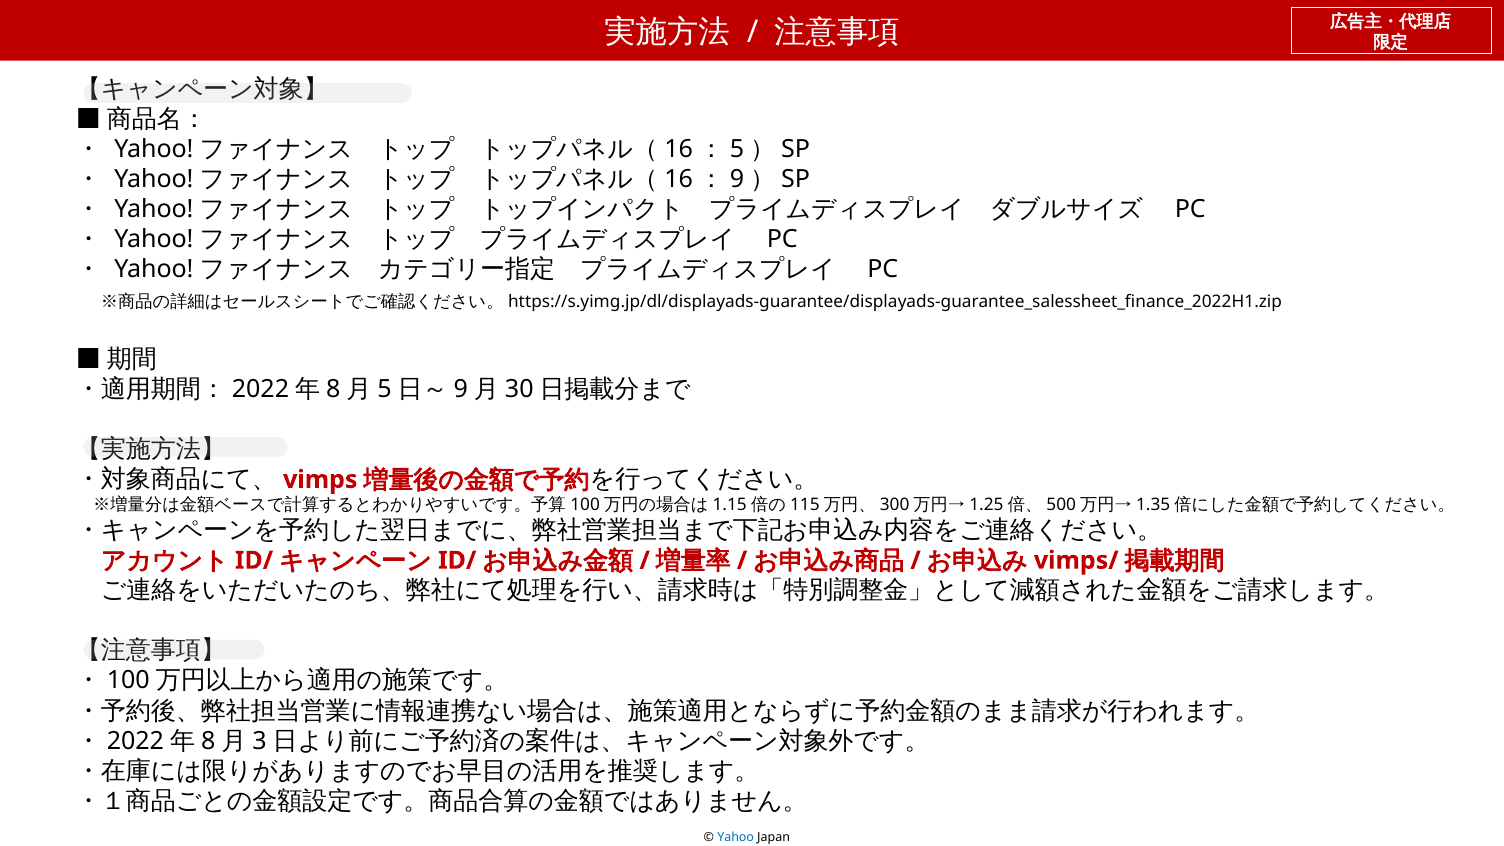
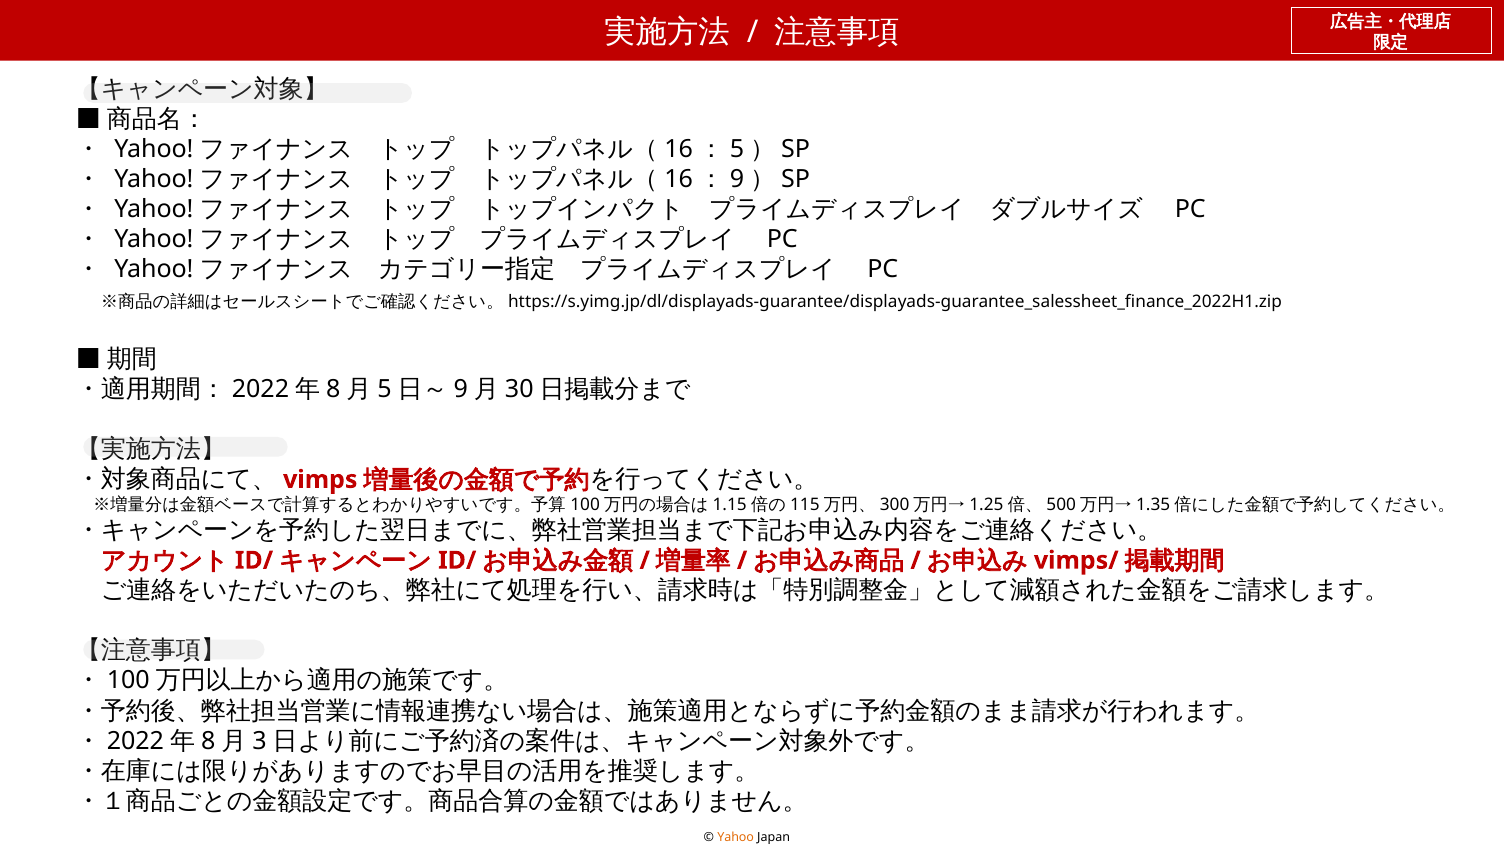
Yahoo colour: blue -> orange
